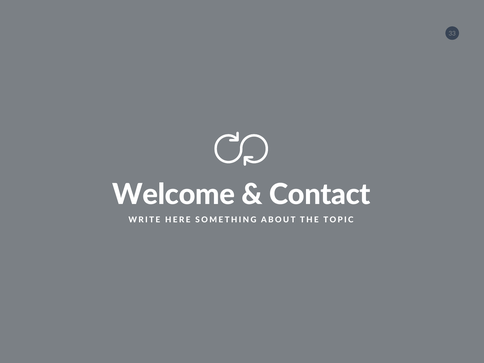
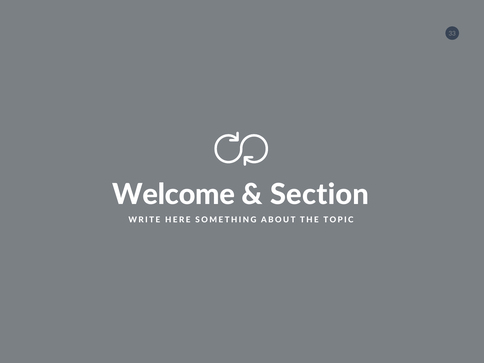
Contact: Contact -> Section
